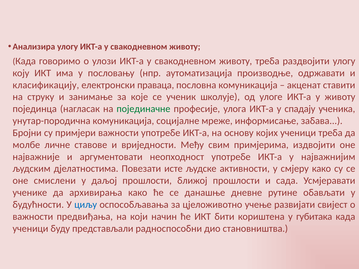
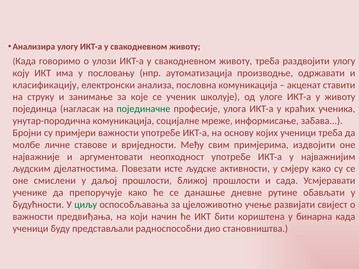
праваца: праваца -> анализа
спадају: спадају -> краћих
архивирања: архивирања -> препоручује
циљу colour: blue -> green
губитака: губитака -> бинарна
